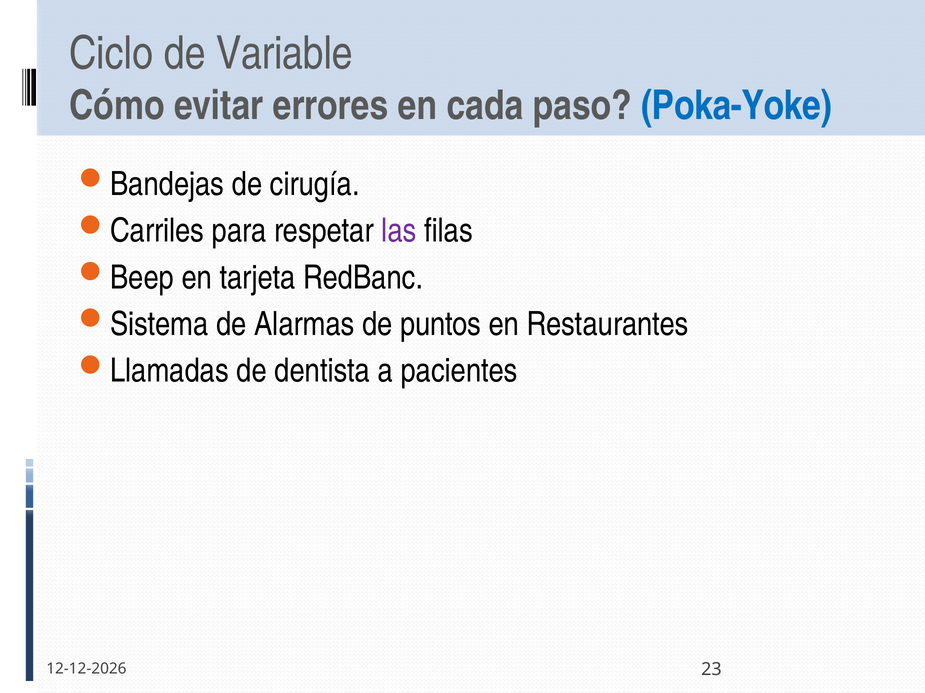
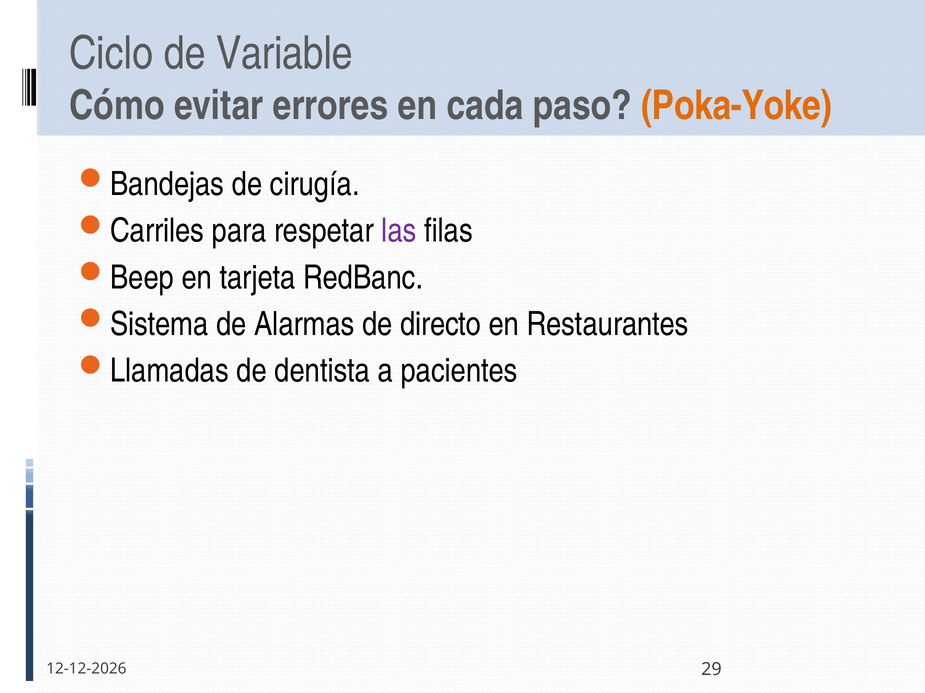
Poka-Yoke colour: blue -> orange
puntos: puntos -> directo
23: 23 -> 29
